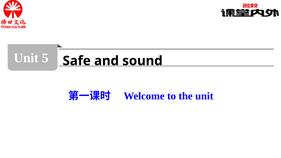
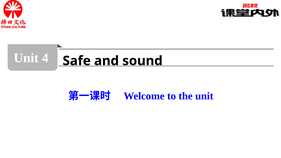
5: 5 -> 4
